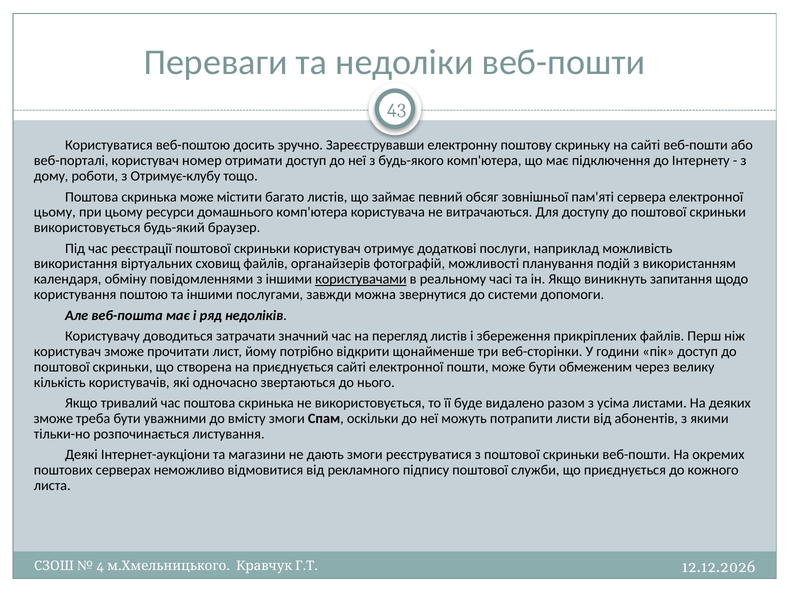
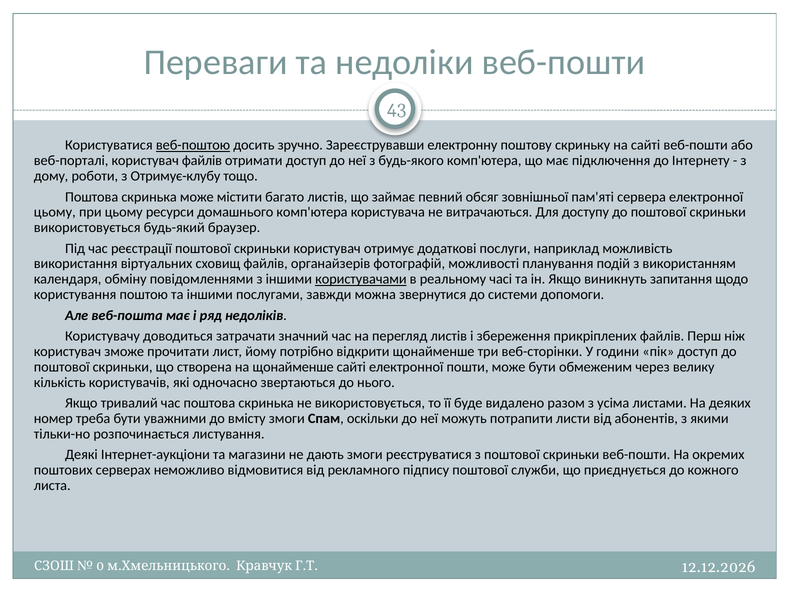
веб-поштою underline: none -> present
користувач номер: номер -> файлів
на приєднується: приєднується -> щонайменше
зможе at (53, 419): зможе -> номер
4: 4 -> 0
